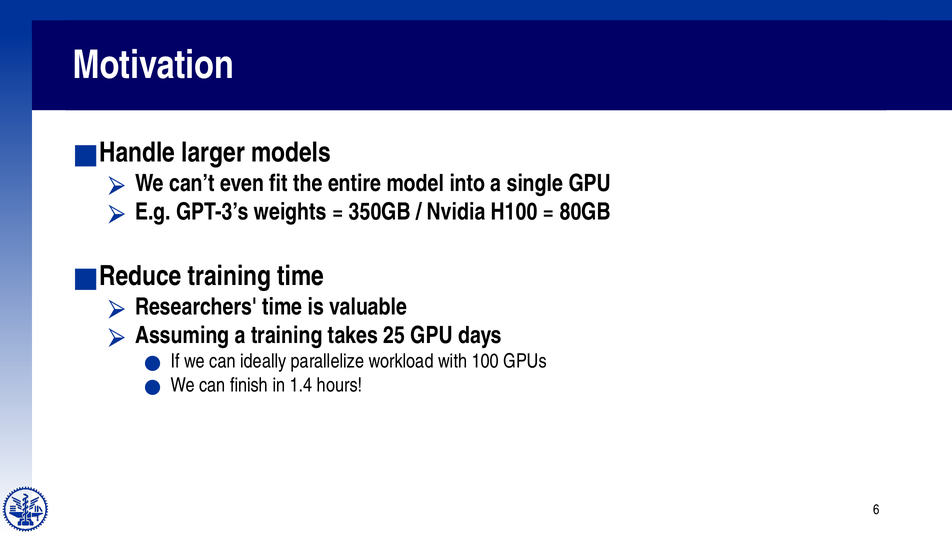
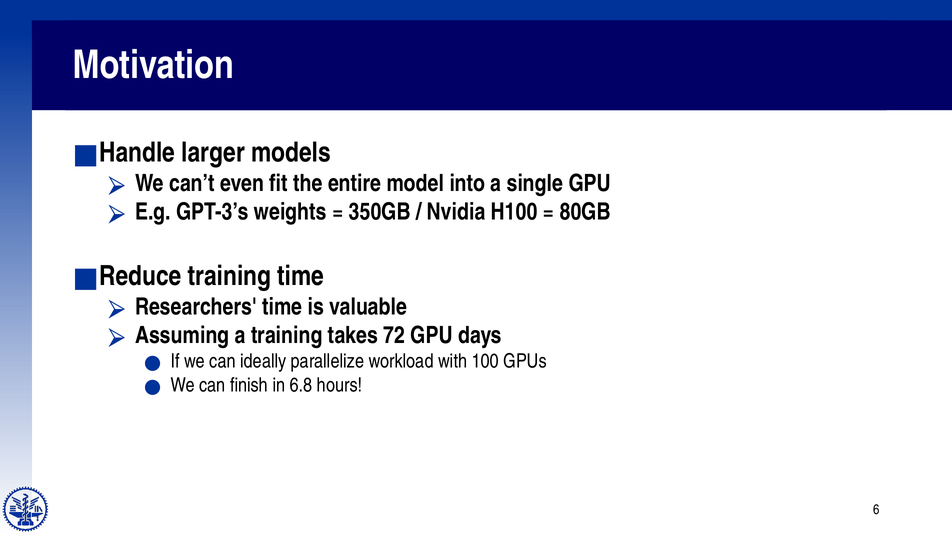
25: 25 -> 72
1.4: 1.4 -> 6.8
